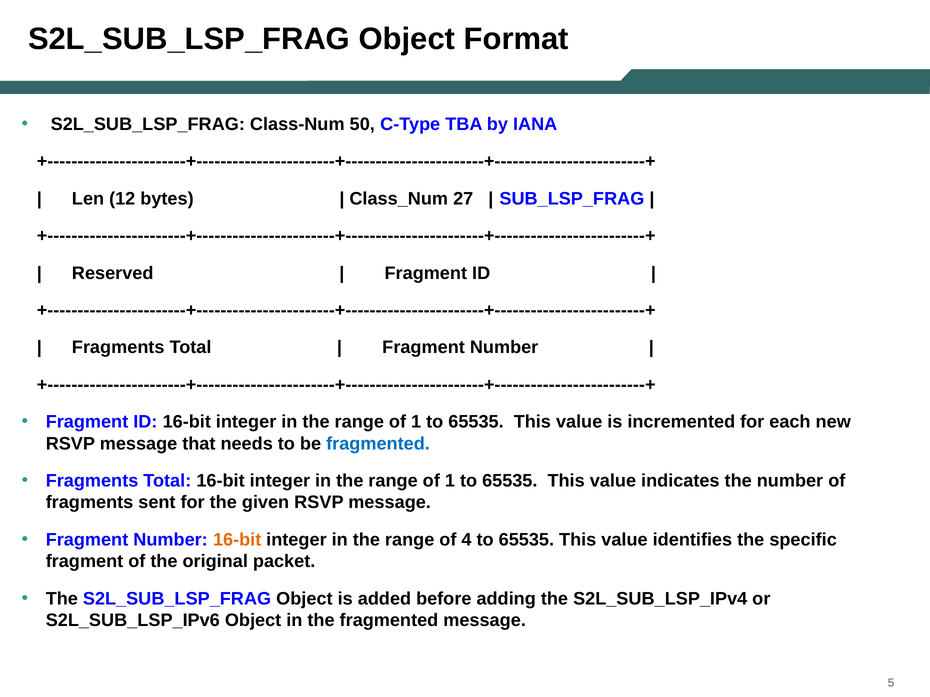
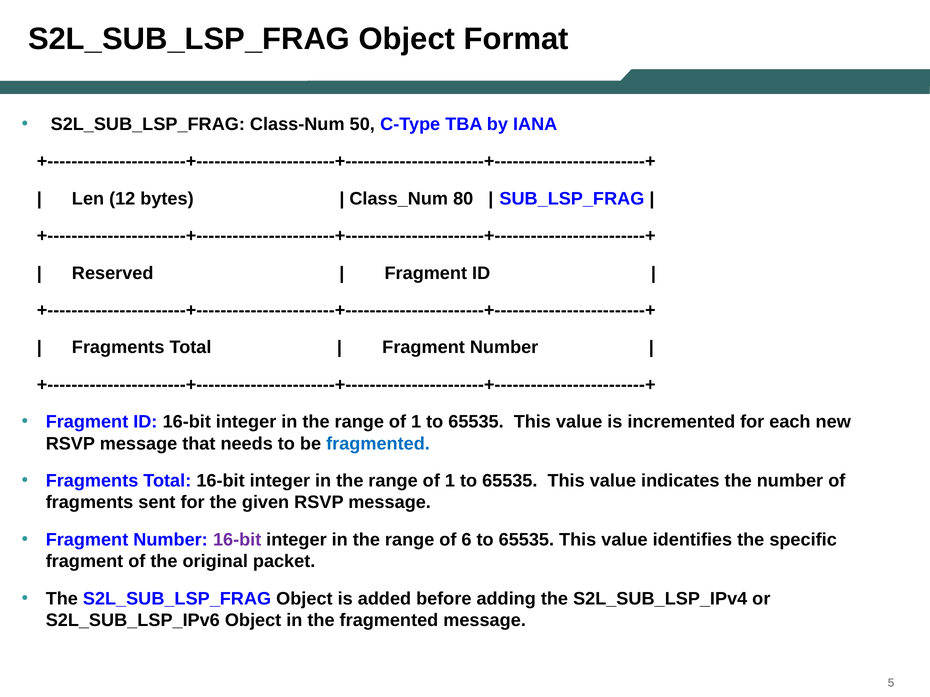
27: 27 -> 80
16-bit at (237, 540) colour: orange -> purple
4: 4 -> 6
